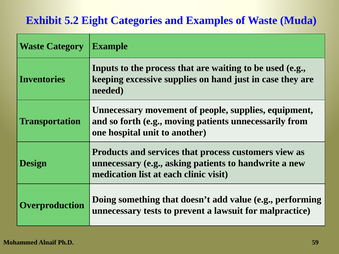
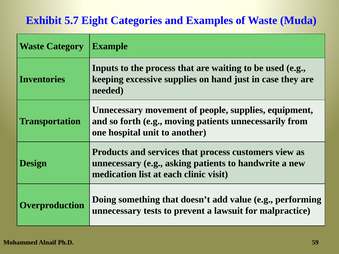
5.2: 5.2 -> 5.7
